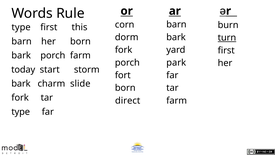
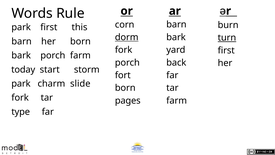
type at (21, 27): type -> park
dorm underline: none -> present
park: park -> back
bark at (21, 84): bark -> park
direct: direct -> pages
